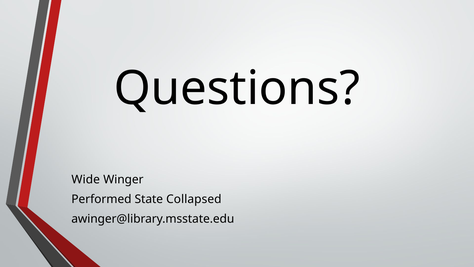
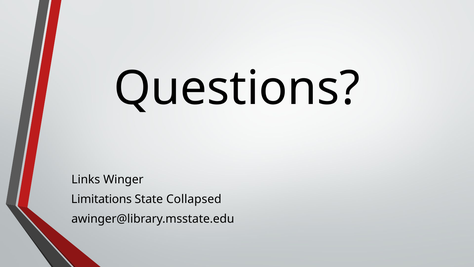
Wide: Wide -> Links
Performed: Performed -> Limitations
